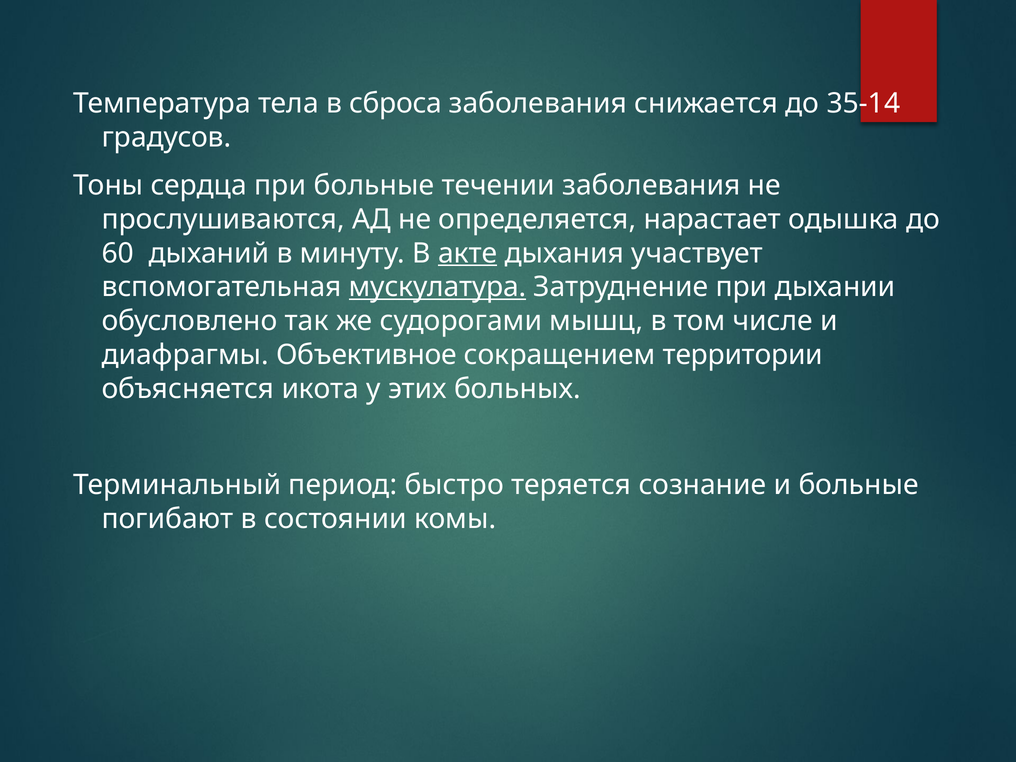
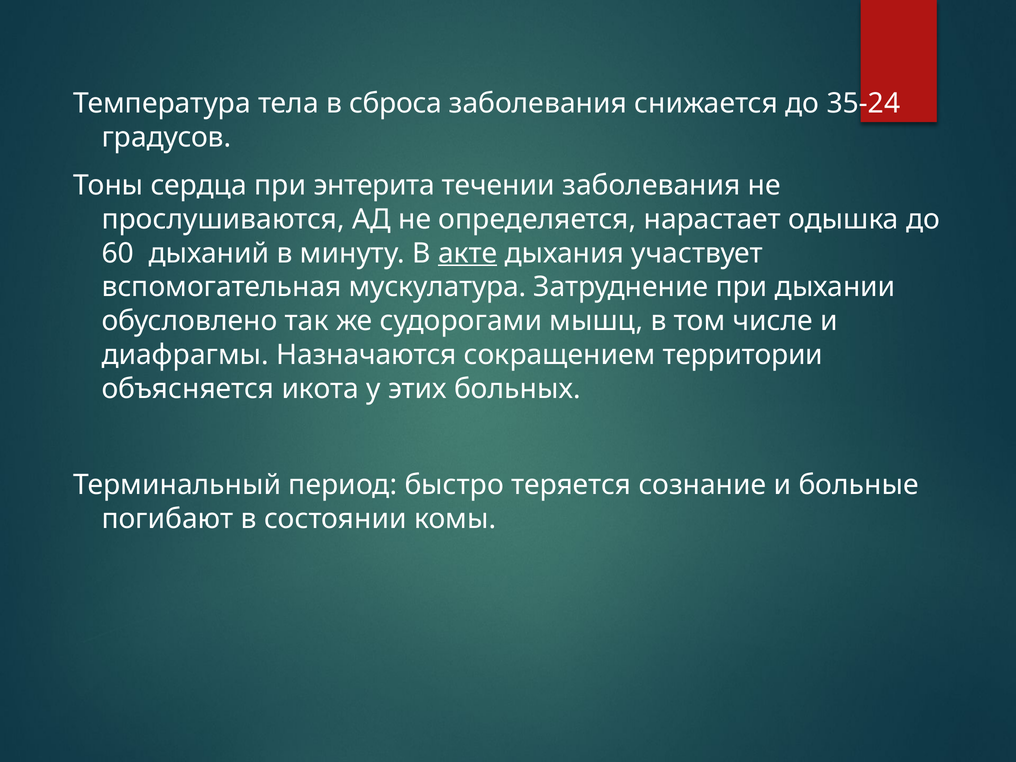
35-14: 35-14 -> 35-24
при больные: больные -> энтерита
мускулатура underline: present -> none
Объективное: Объективное -> Назначаются
